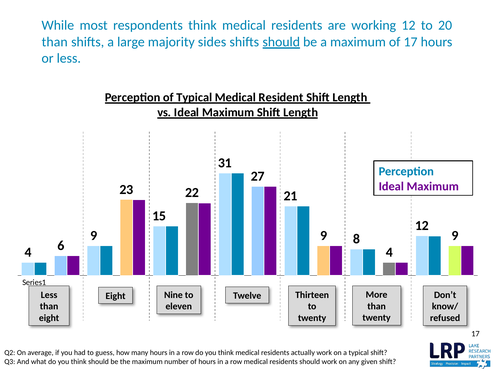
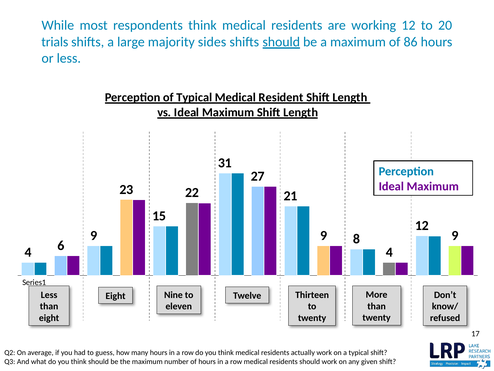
than at (55, 42): than -> trials
of 17: 17 -> 86
